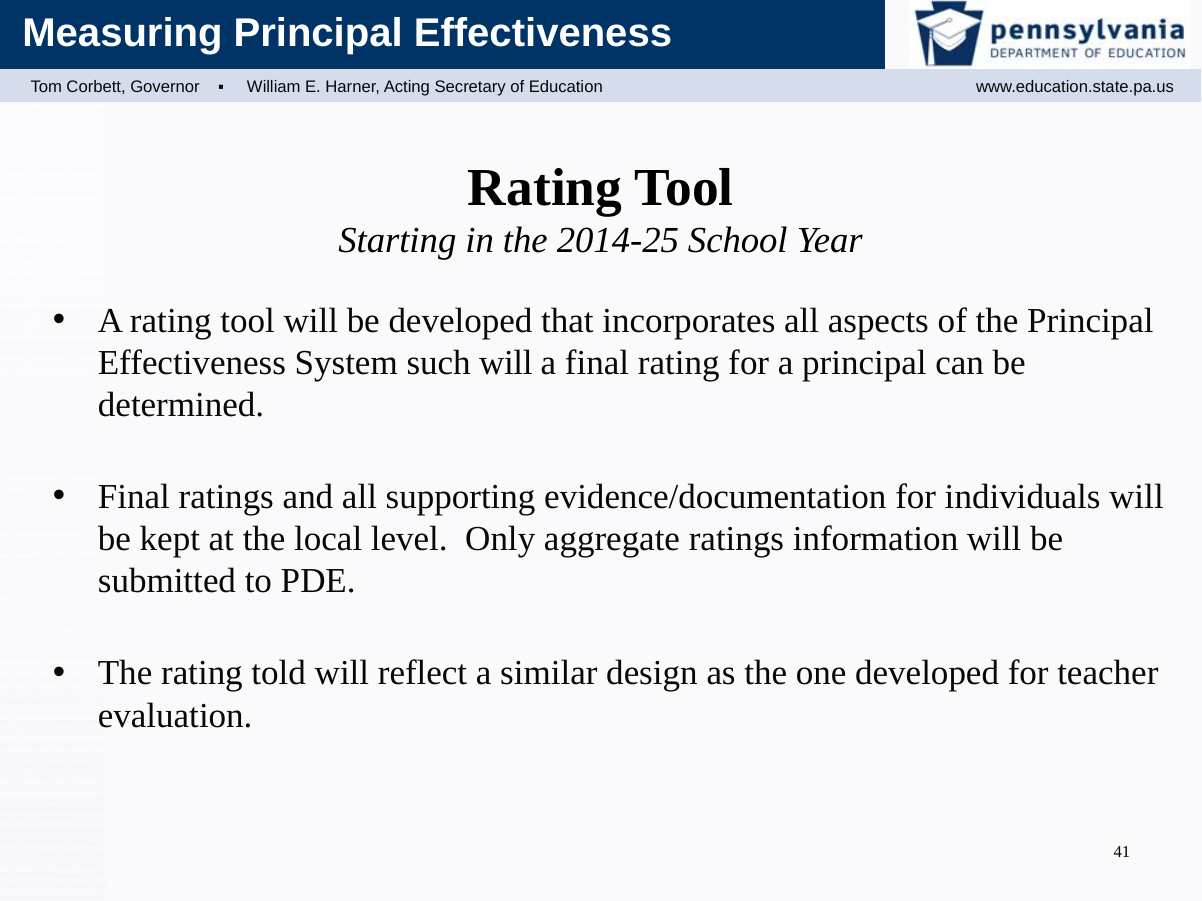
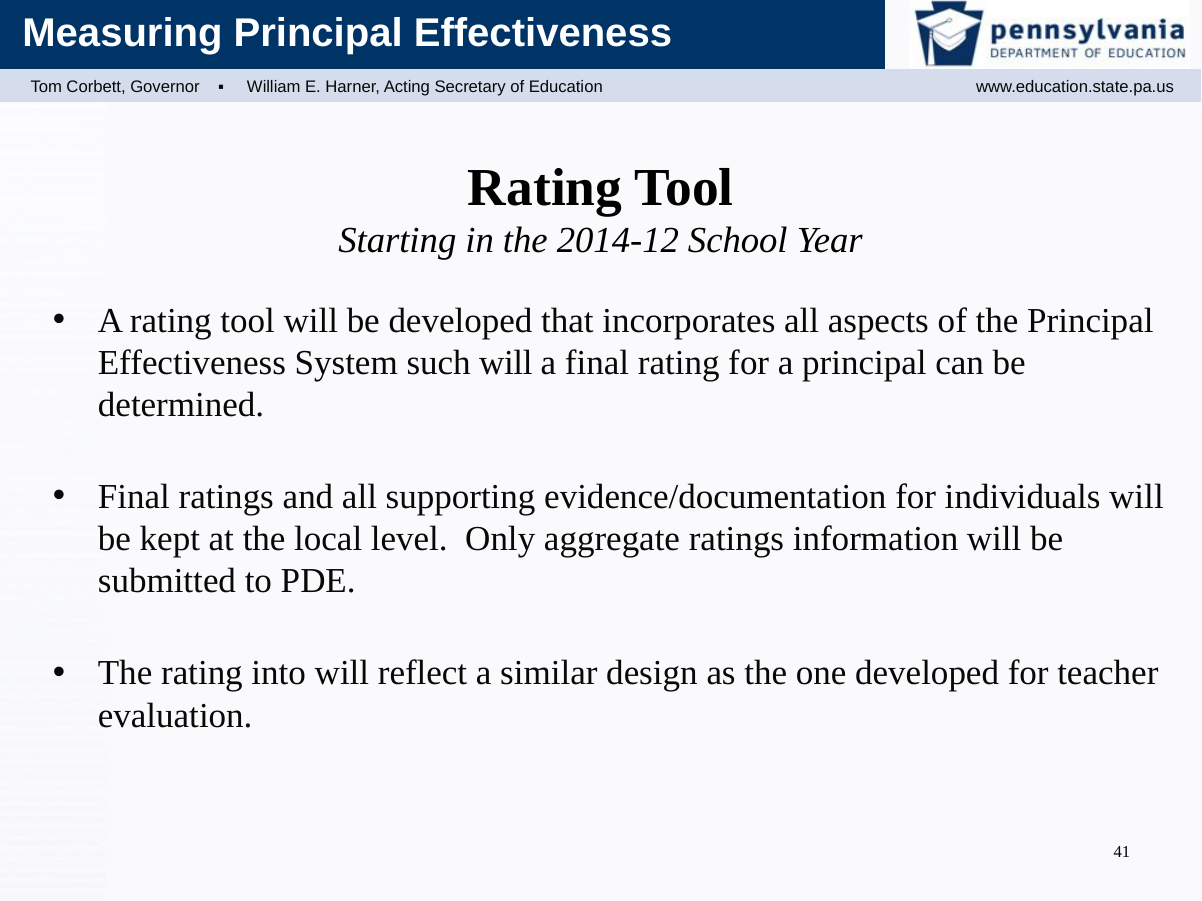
2014-25: 2014-25 -> 2014-12
told: told -> into
